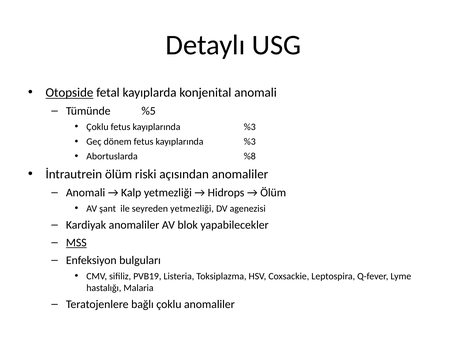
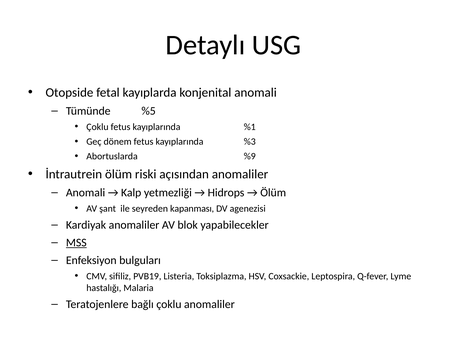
Otopside underline: present -> none
%3 at (250, 127): %3 -> %1
%8: %8 -> %9
seyreden yetmezliği: yetmezliği -> kapanması
